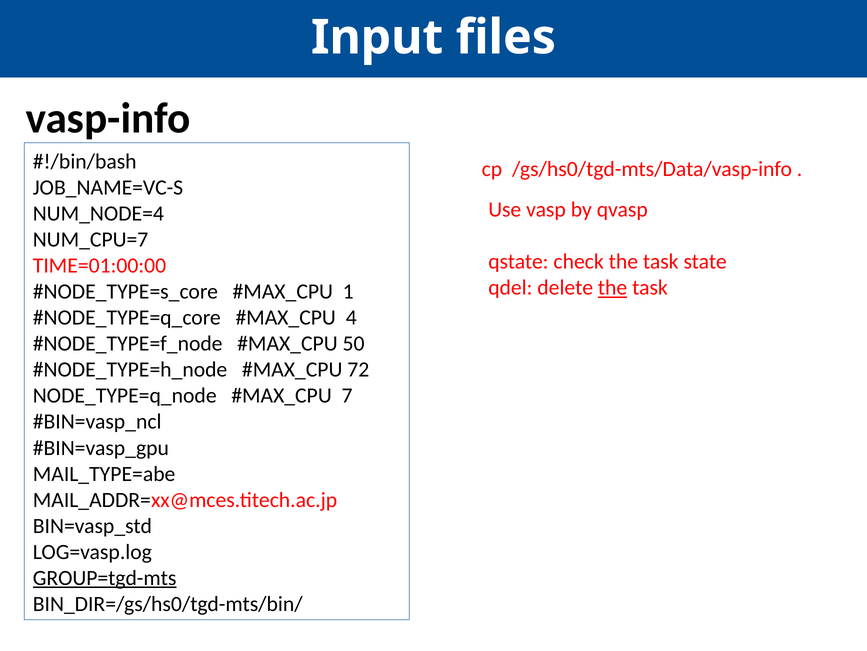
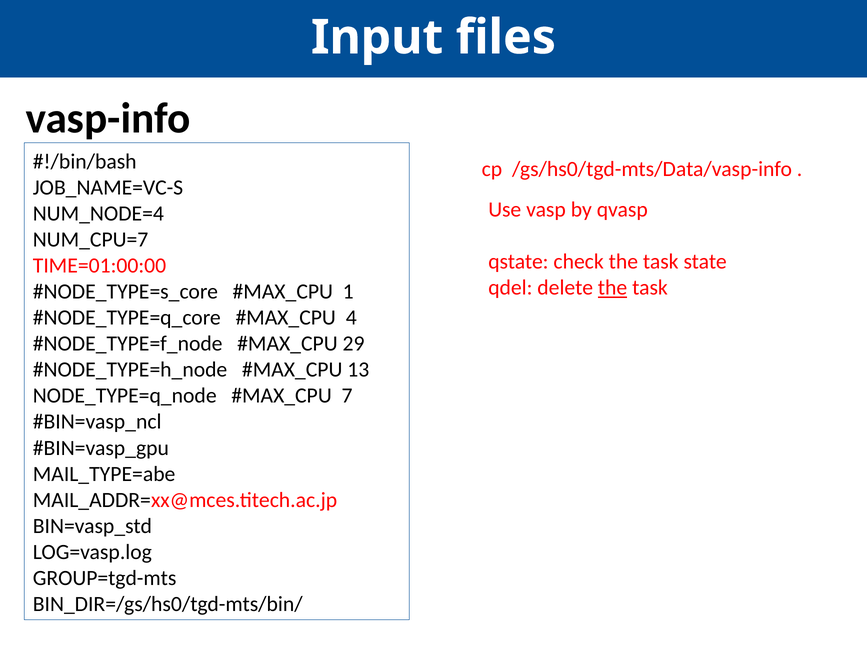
50: 50 -> 29
72: 72 -> 13
GROUP=tgd-mts underline: present -> none
